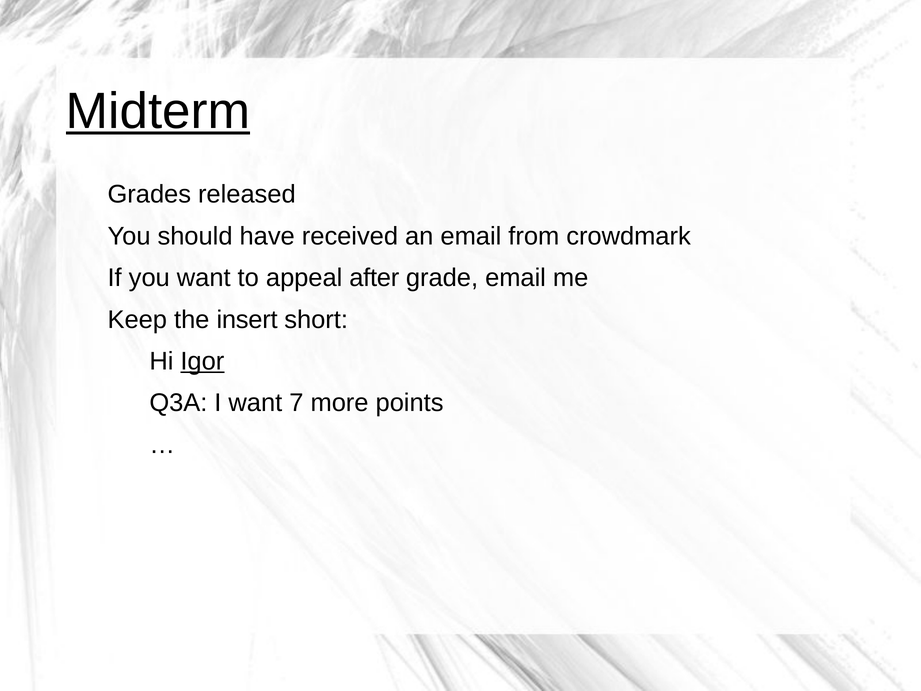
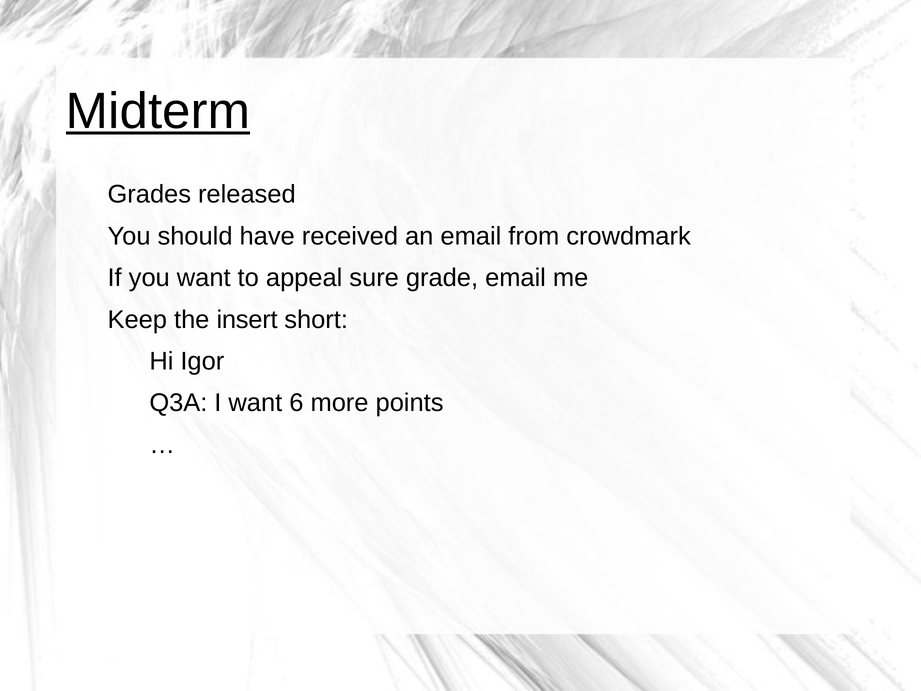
after: after -> sure
Igor underline: present -> none
7: 7 -> 6
